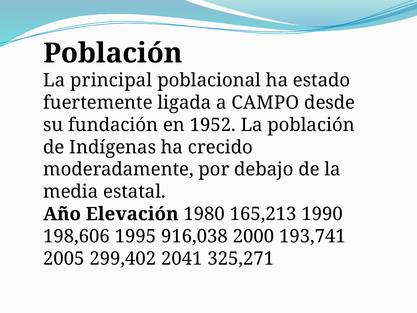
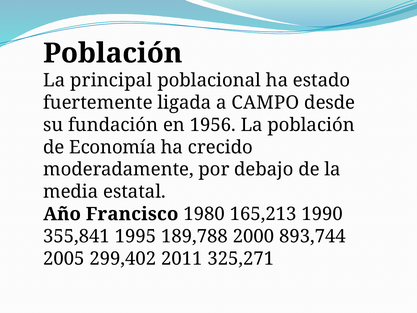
1952: 1952 -> 1956
Indígenas: Indígenas -> Economía
Elevación: Elevación -> Francisco
198,606: 198,606 -> 355,841
916,038: 916,038 -> 189,788
193,741: 193,741 -> 893,744
2041: 2041 -> 2011
